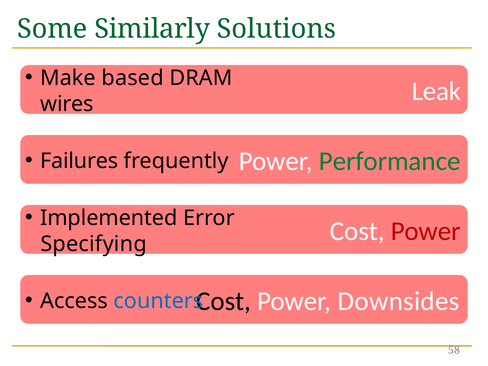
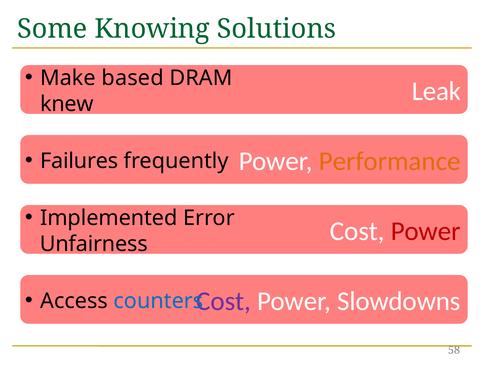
Similarly: Similarly -> Knowing
wires: wires -> knew
Performance colour: green -> orange
Specifying: Specifying -> Unfairness
Cost at (224, 301) colour: black -> purple
Downsides: Downsides -> Slowdowns
